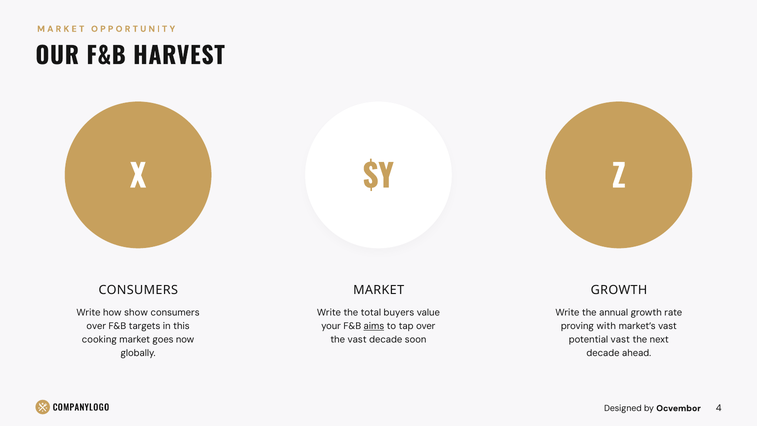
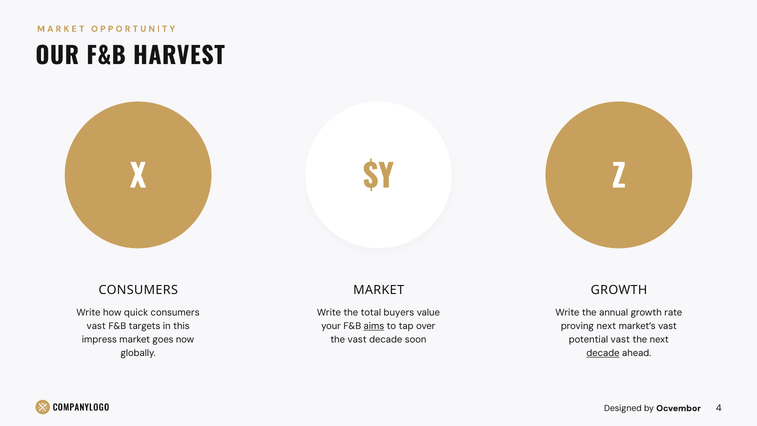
show: show -> quick
over at (96, 326): over -> vast
proving with: with -> next
cooking: cooking -> impress
decade at (603, 353) underline: none -> present
